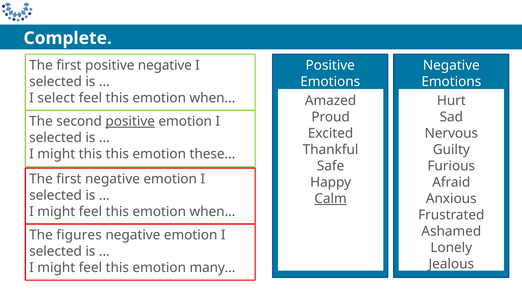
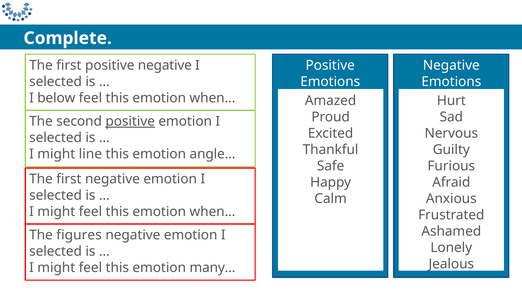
select: select -> below
might this: this -> line
these…: these… -> angle…
Calm underline: present -> none
